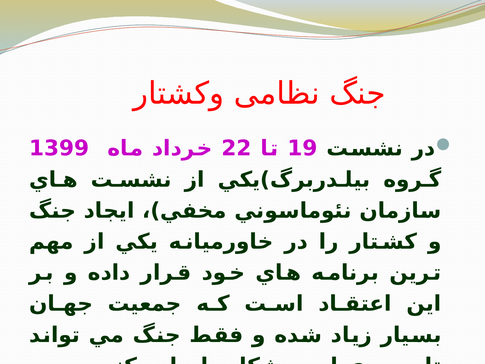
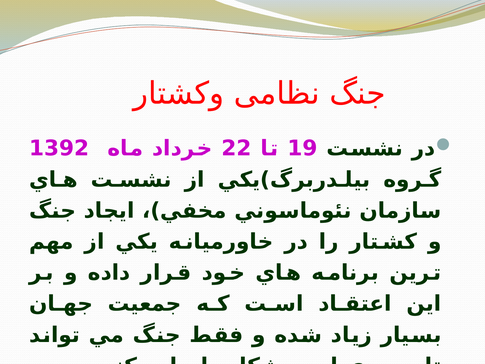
1399: 1399 -> 1392
